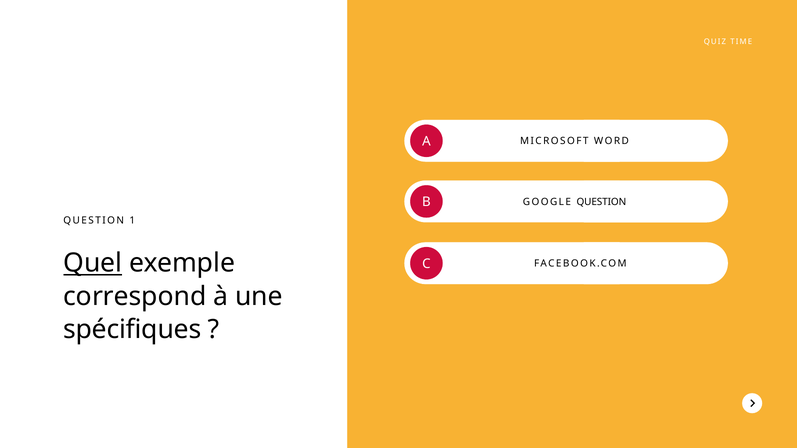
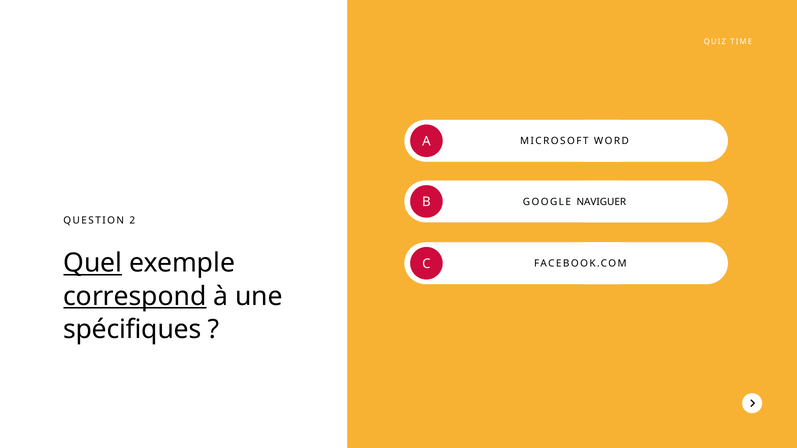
GOOGLE QUESTION: QUESTION -> NAVIGUER
1: 1 -> 2
correspond underline: none -> present
